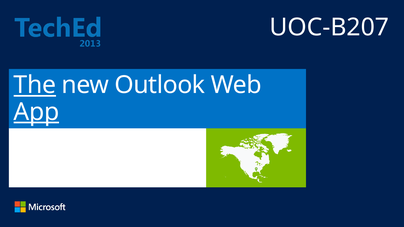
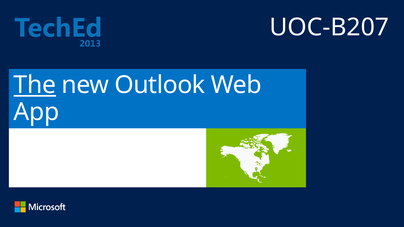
App underline: present -> none
